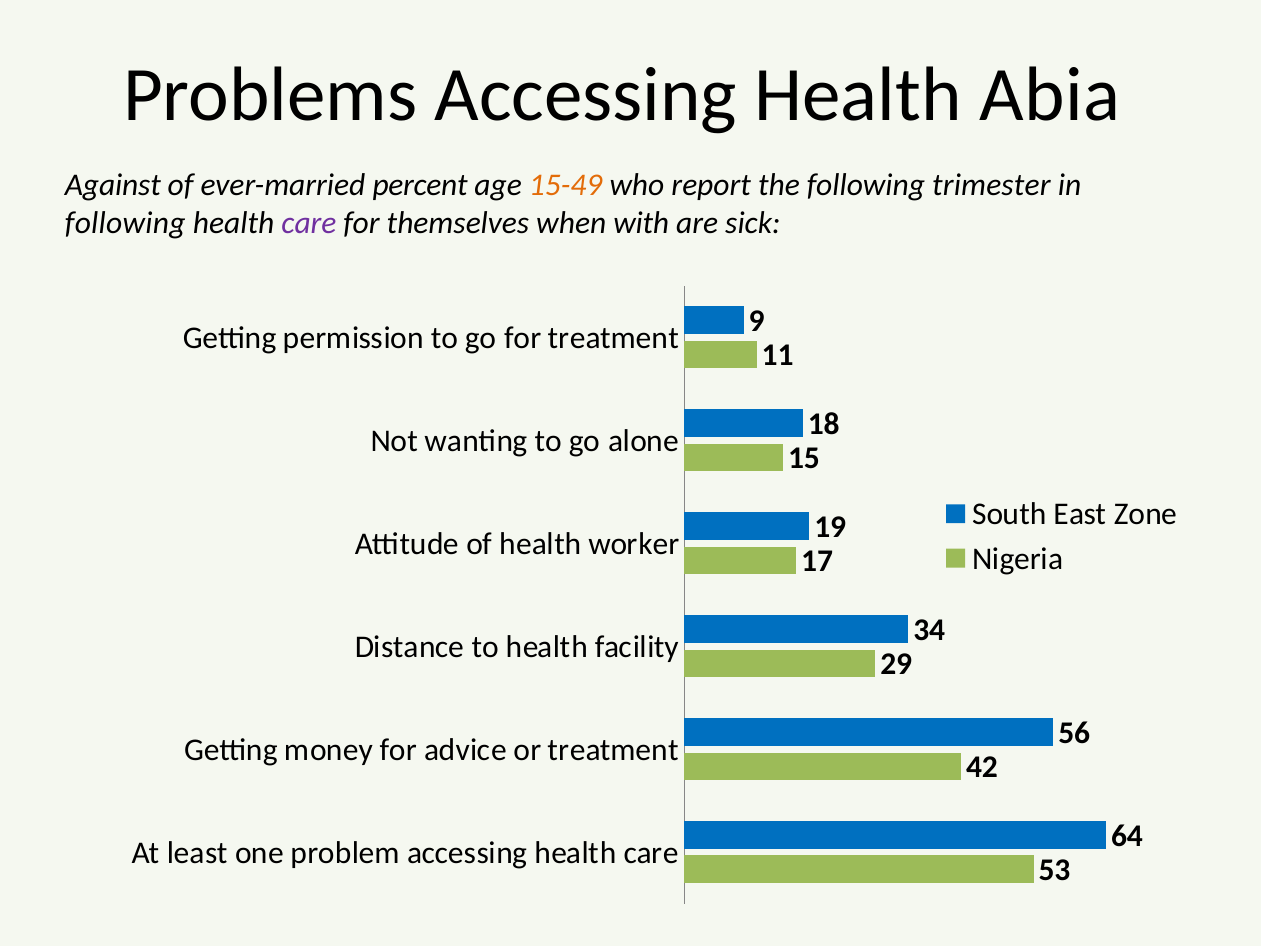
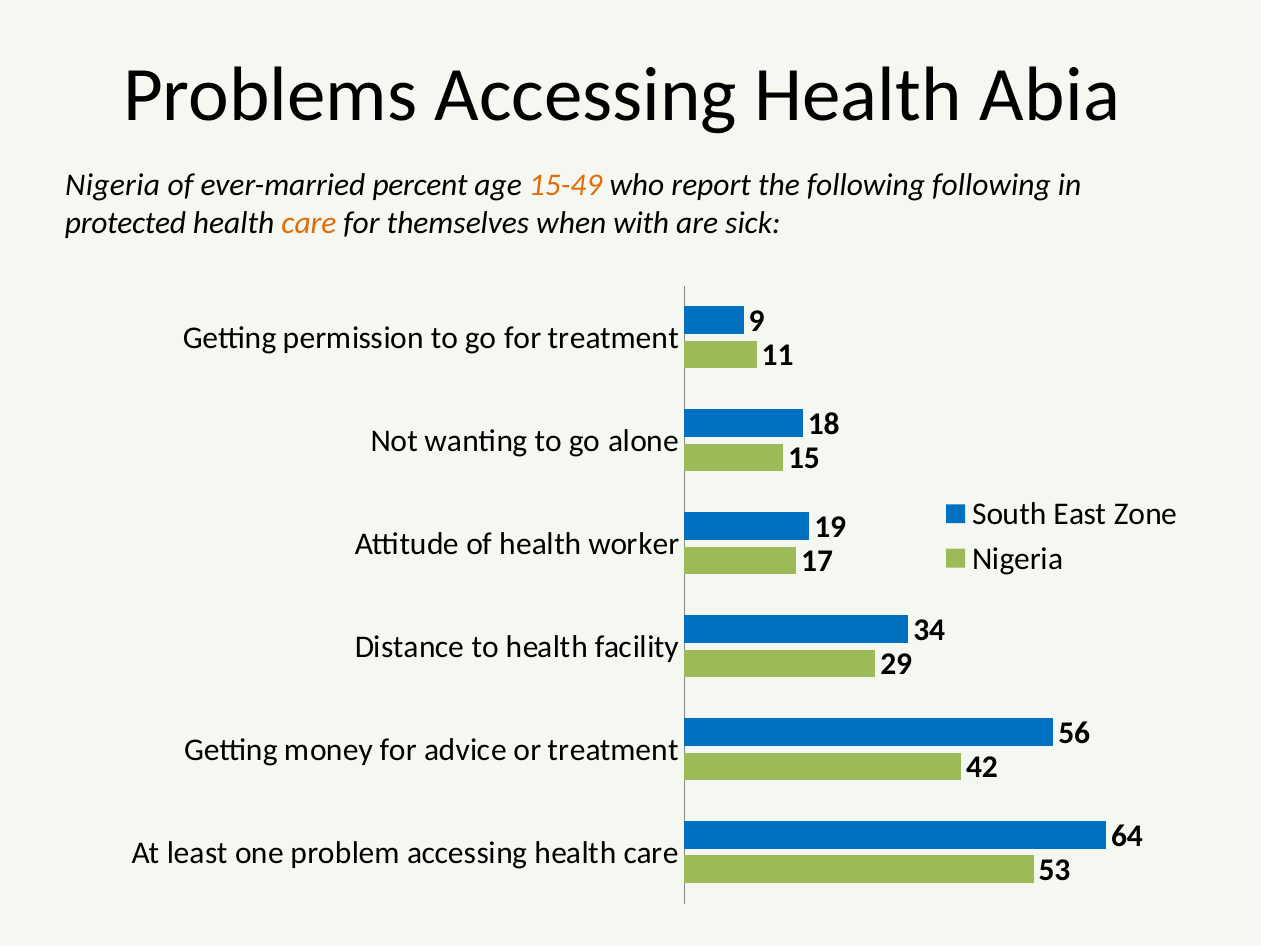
Against at (113, 185): Against -> Nigeria
following trimester: trimester -> following
following at (125, 223): following -> protected
care at (309, 223) colour: purple -> orange
